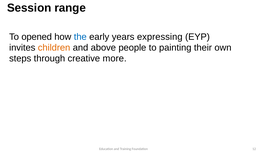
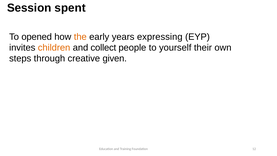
range: range -> spent
the colour: blue -> orange
above: above -> collect
painting: painting -> yourself
more: more -> given
